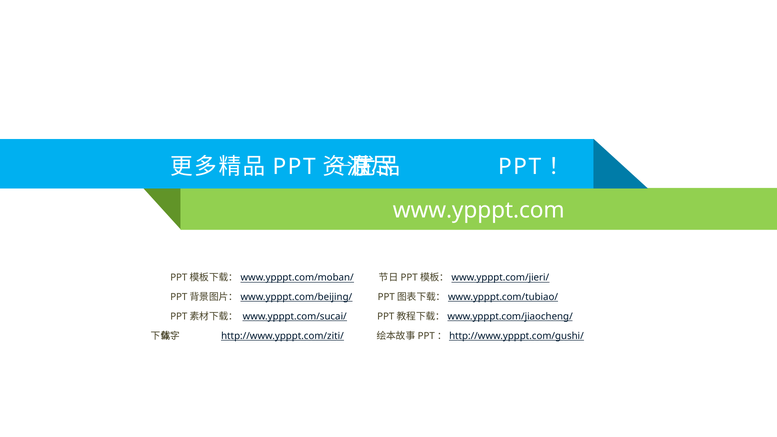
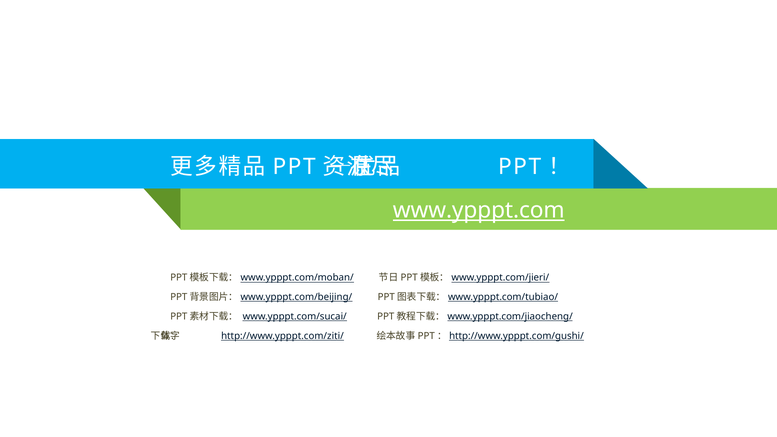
www.ypppt.com underline: none -> present
